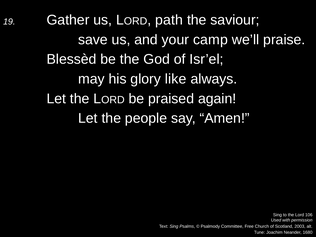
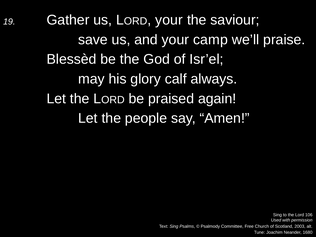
path at (169, 20): path -> your
like: like -> calf
